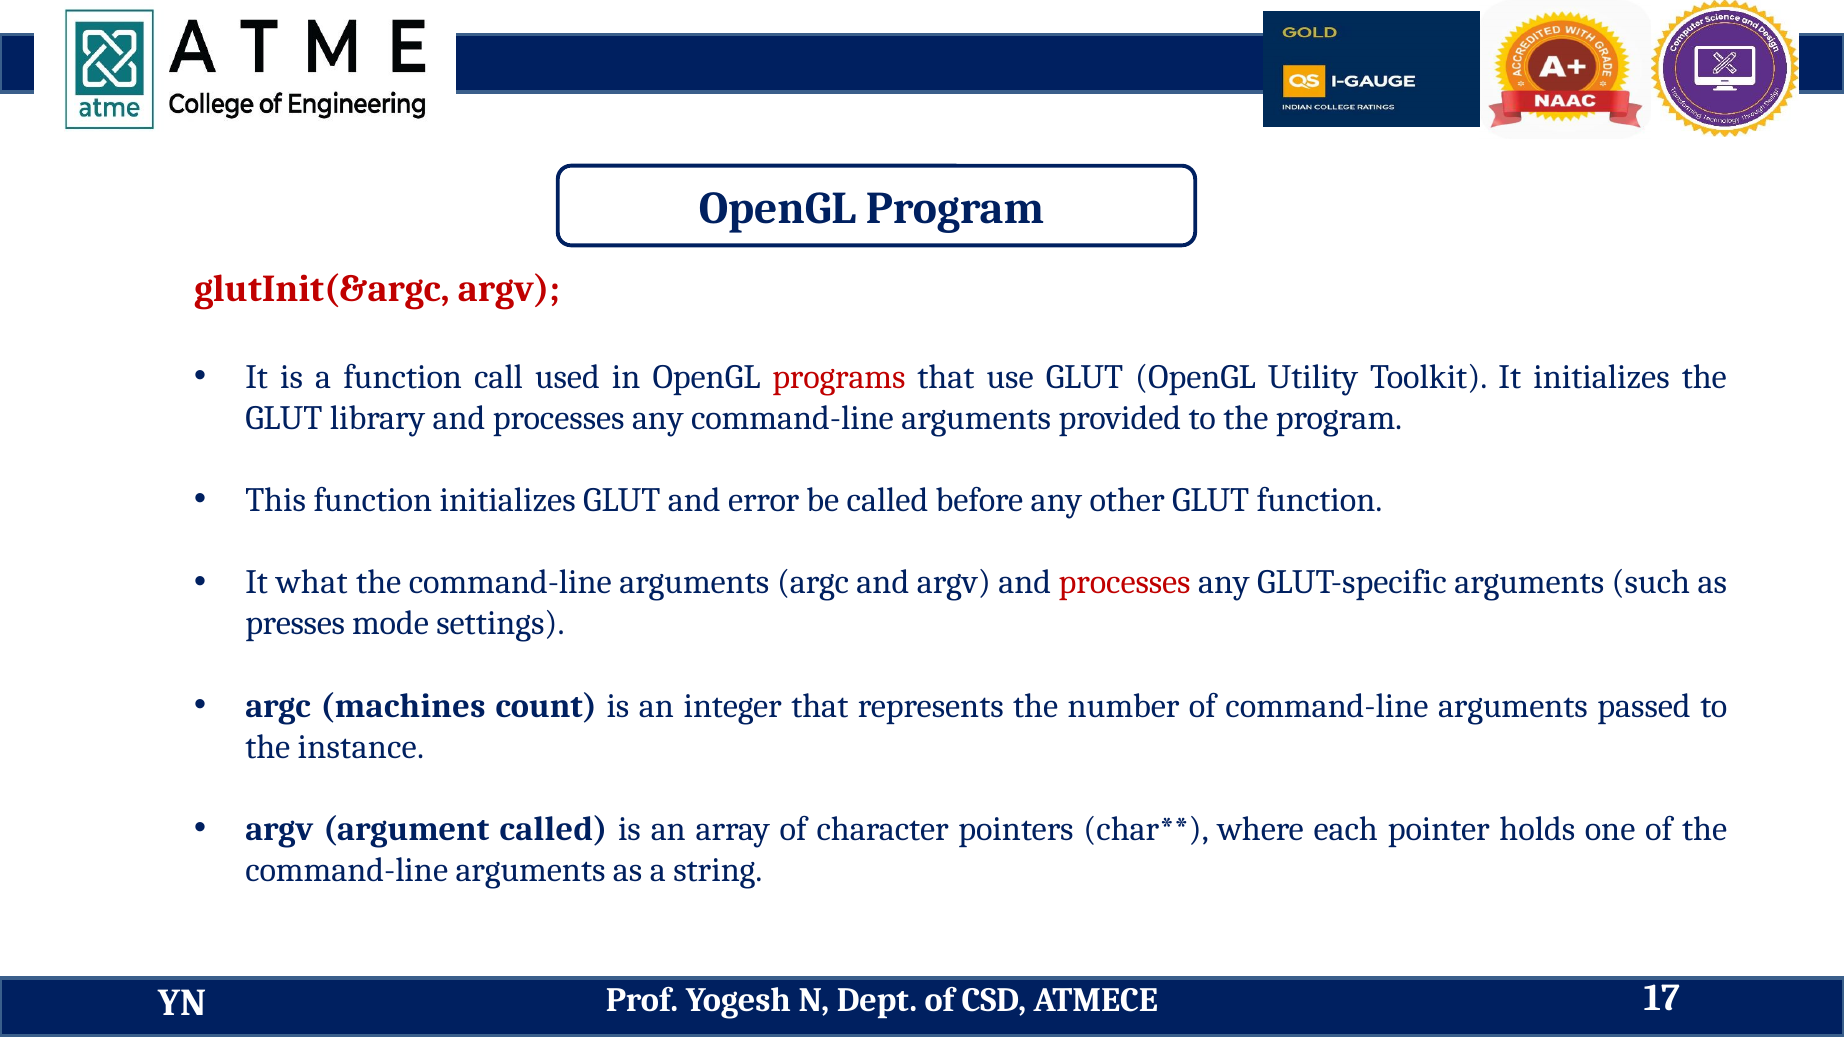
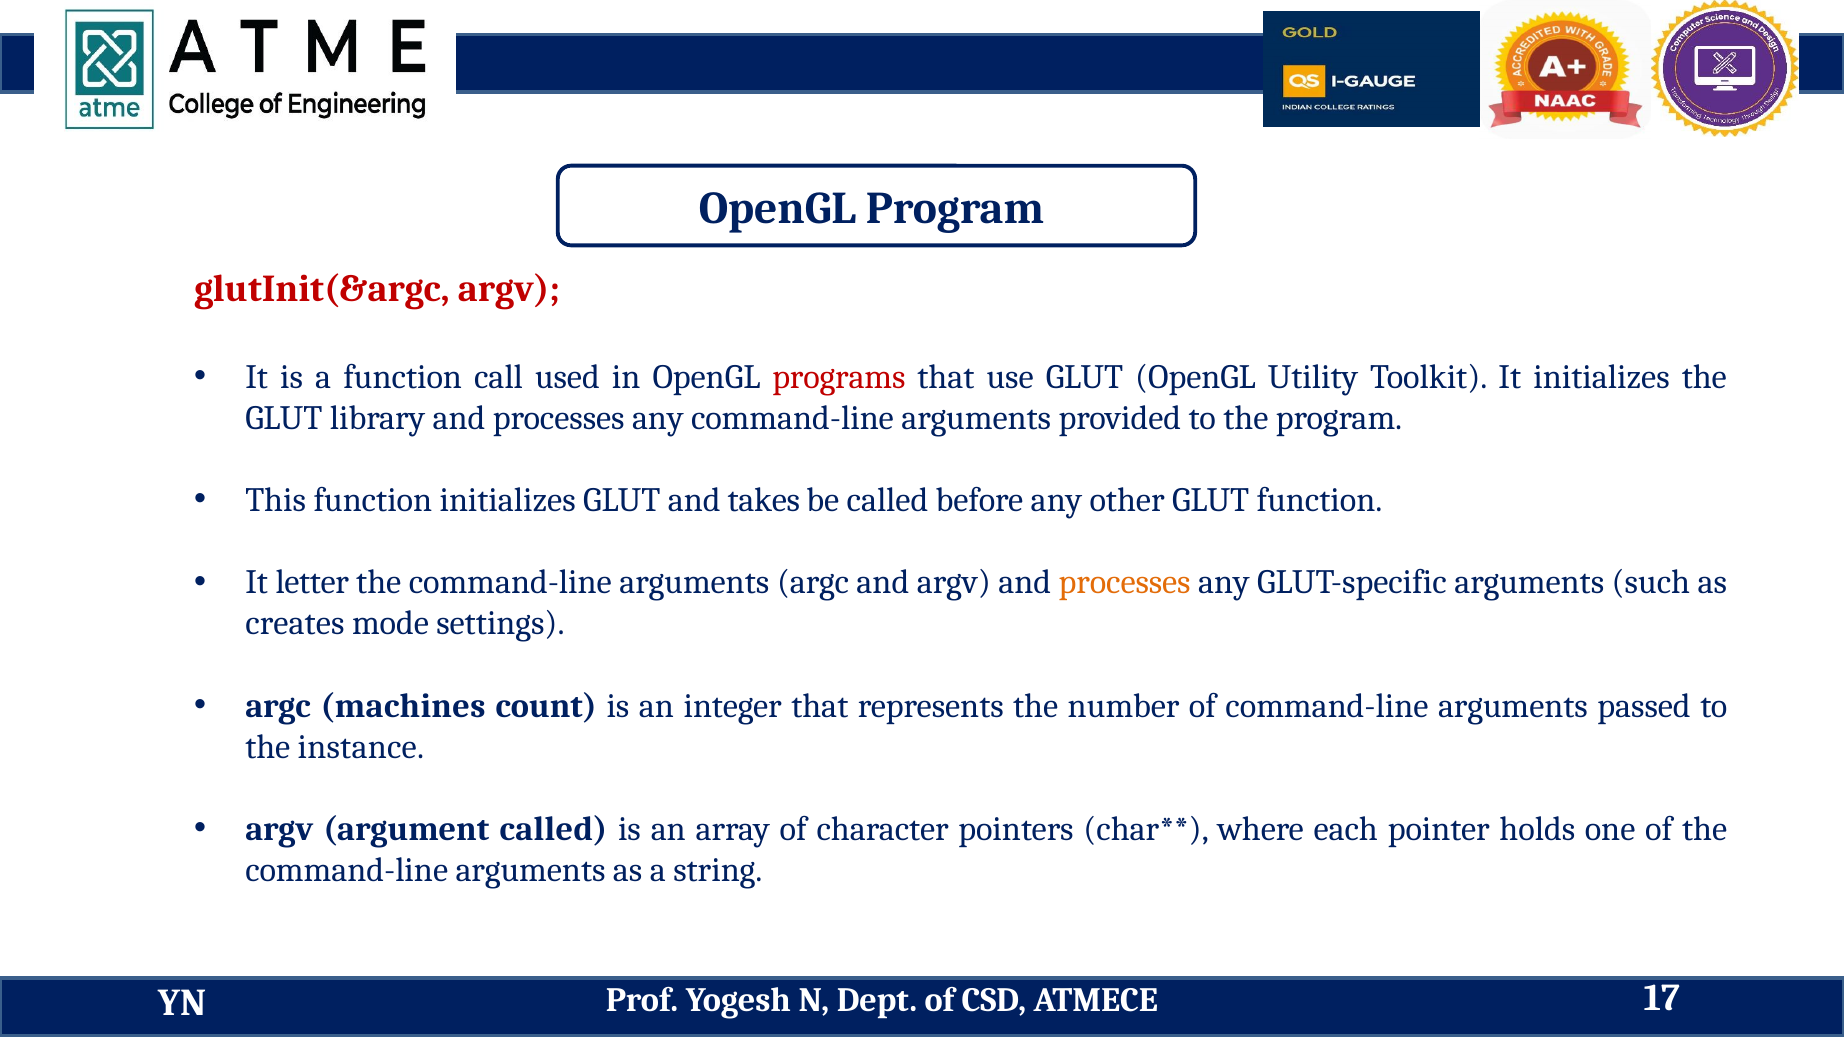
error: error -> takes
what: what -> letter
processes at (1125, 583) colour: red -> orange
presses: presses -> creates
